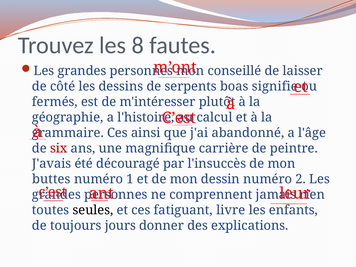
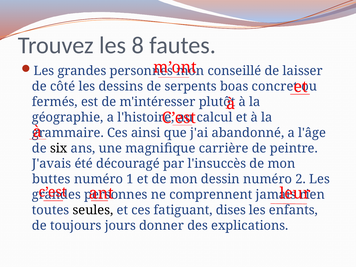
signifie: signifie -> concret
six colour: red -> black
livre: livre -> dises
